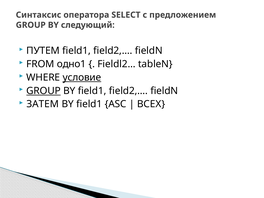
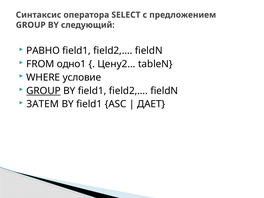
ПУТЕМ: ПУТЕМ -> РАВНО
Fieldl2…: Fieldl2… -> Цену2…
условие underline: present -> none
ВСЕХ: ВСЕХ -> ДАЕТ
